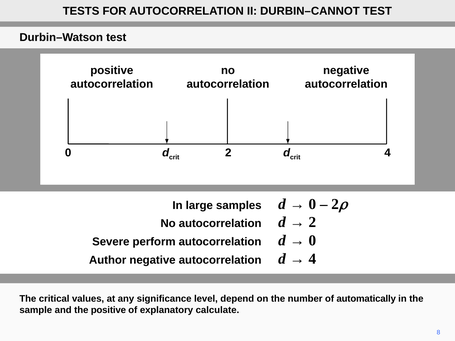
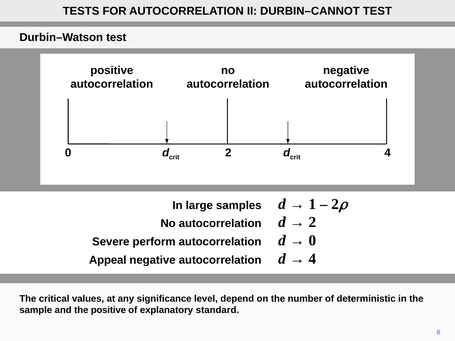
0 at (312, 204): 0 -> 1
Author: Author -> Appeal
automatically: automatically -> deterministic
calculate: calculate -> standard
